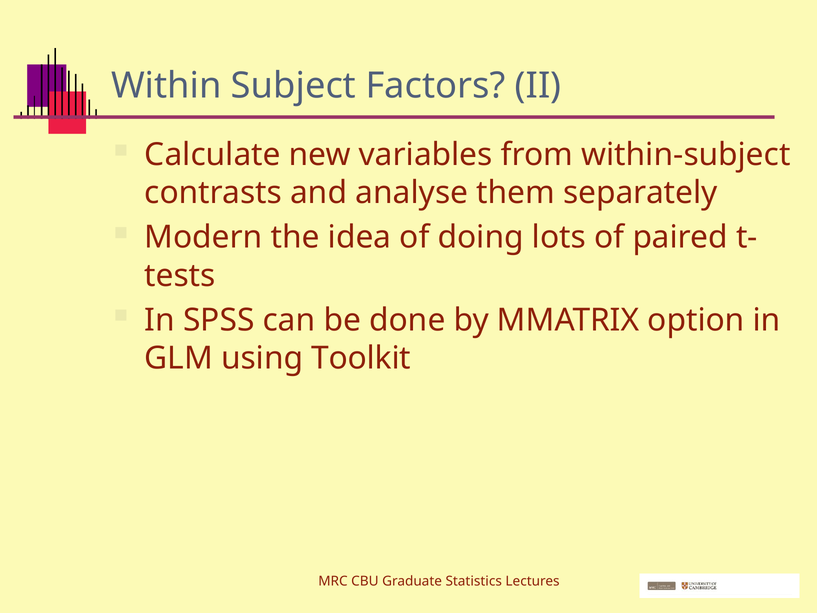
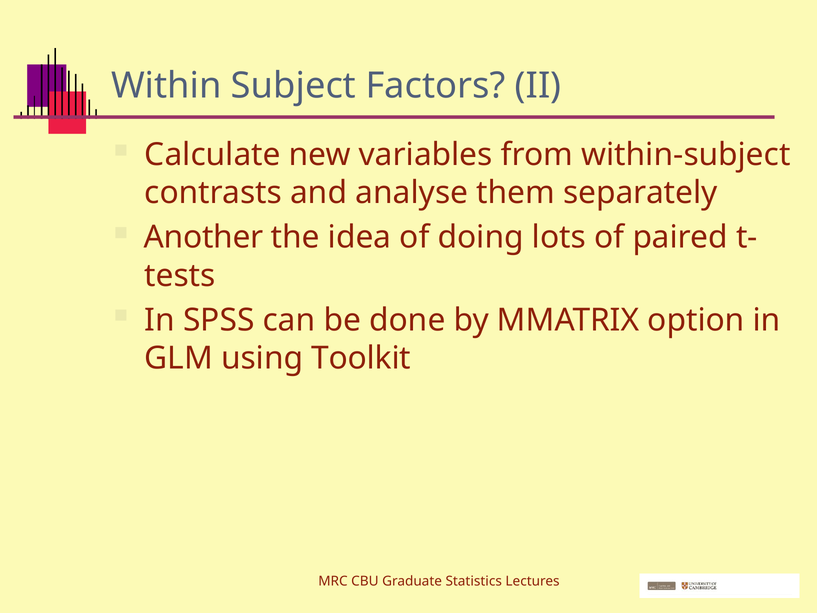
Modern: Modern -> Another
